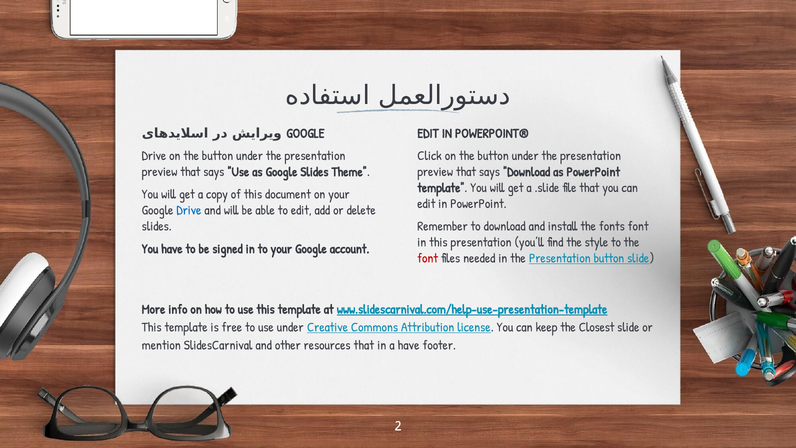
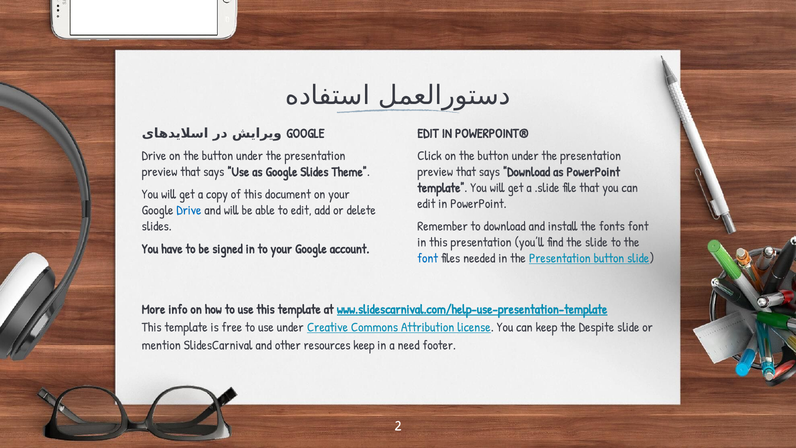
the style: style -> slide
font at (428, 258) colour: red -> blue
Closest: Closest -> Despite
resources that: that -> keep
a have: have -> need
